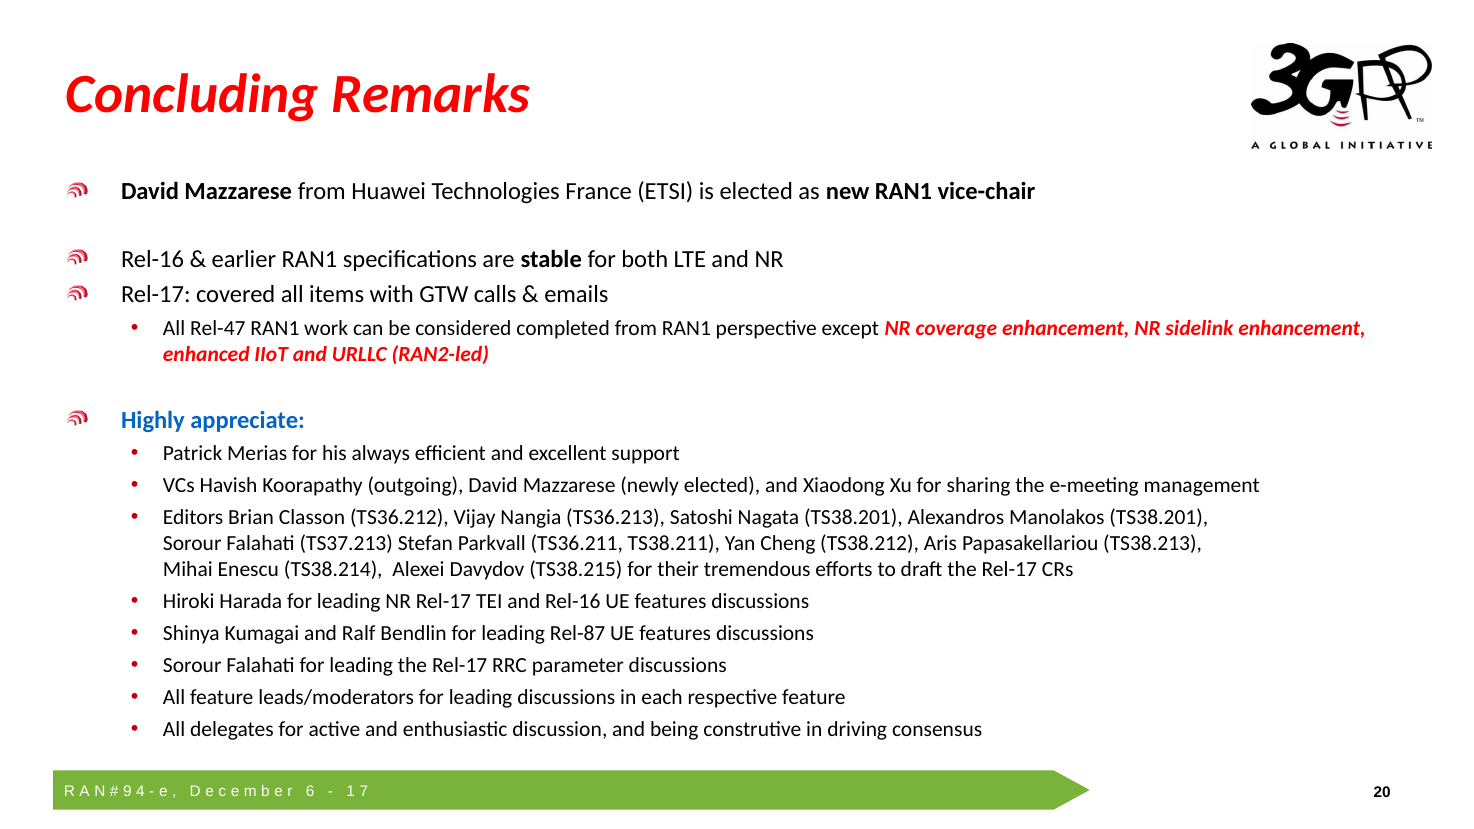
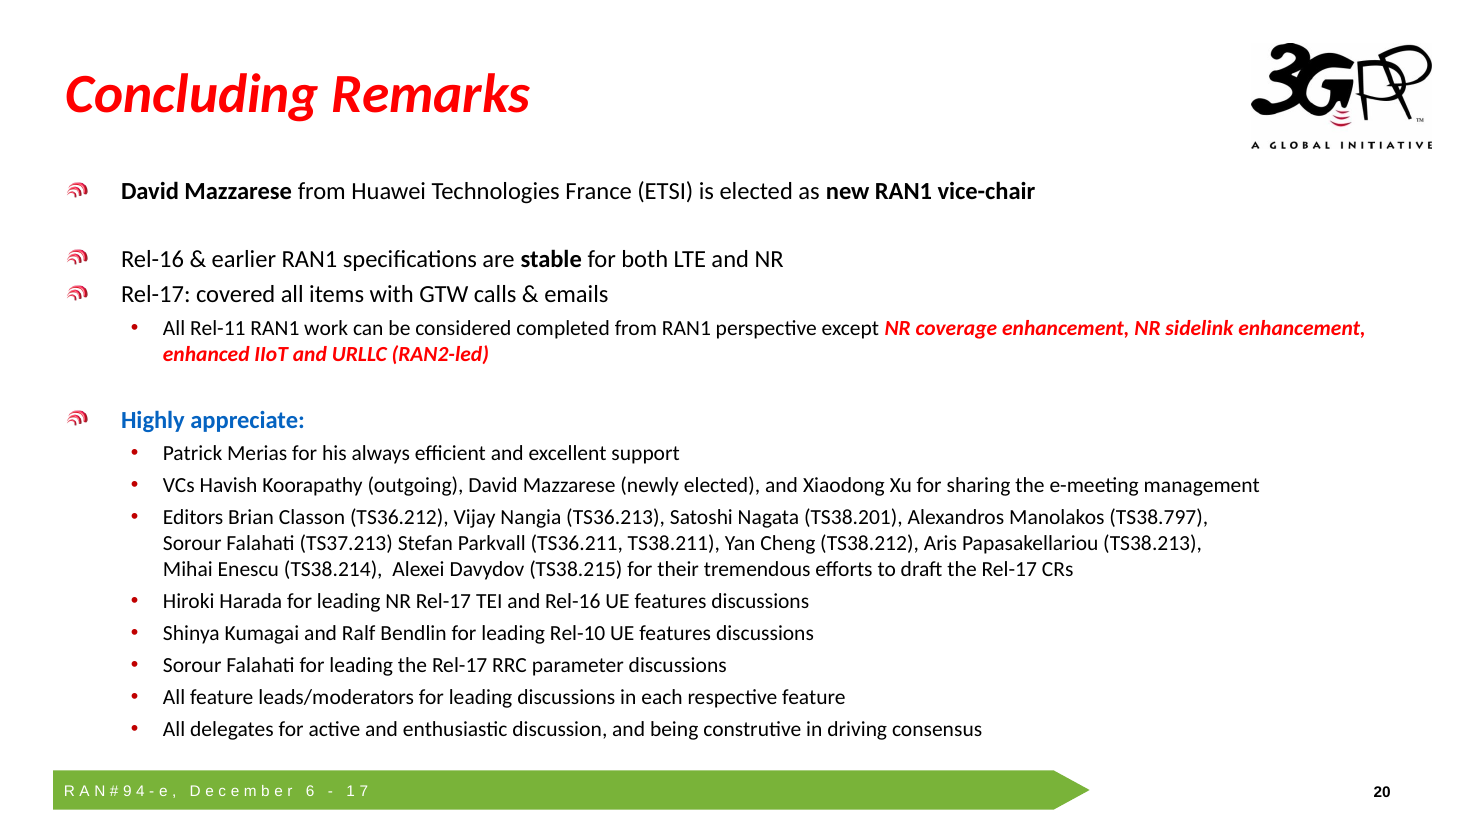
Rel-47: Rel-47 -> Rel-11
Manolakos TS38.201: TS38.201 -> TS38.797
Rel-87: Rel-87 -> Rel-10
